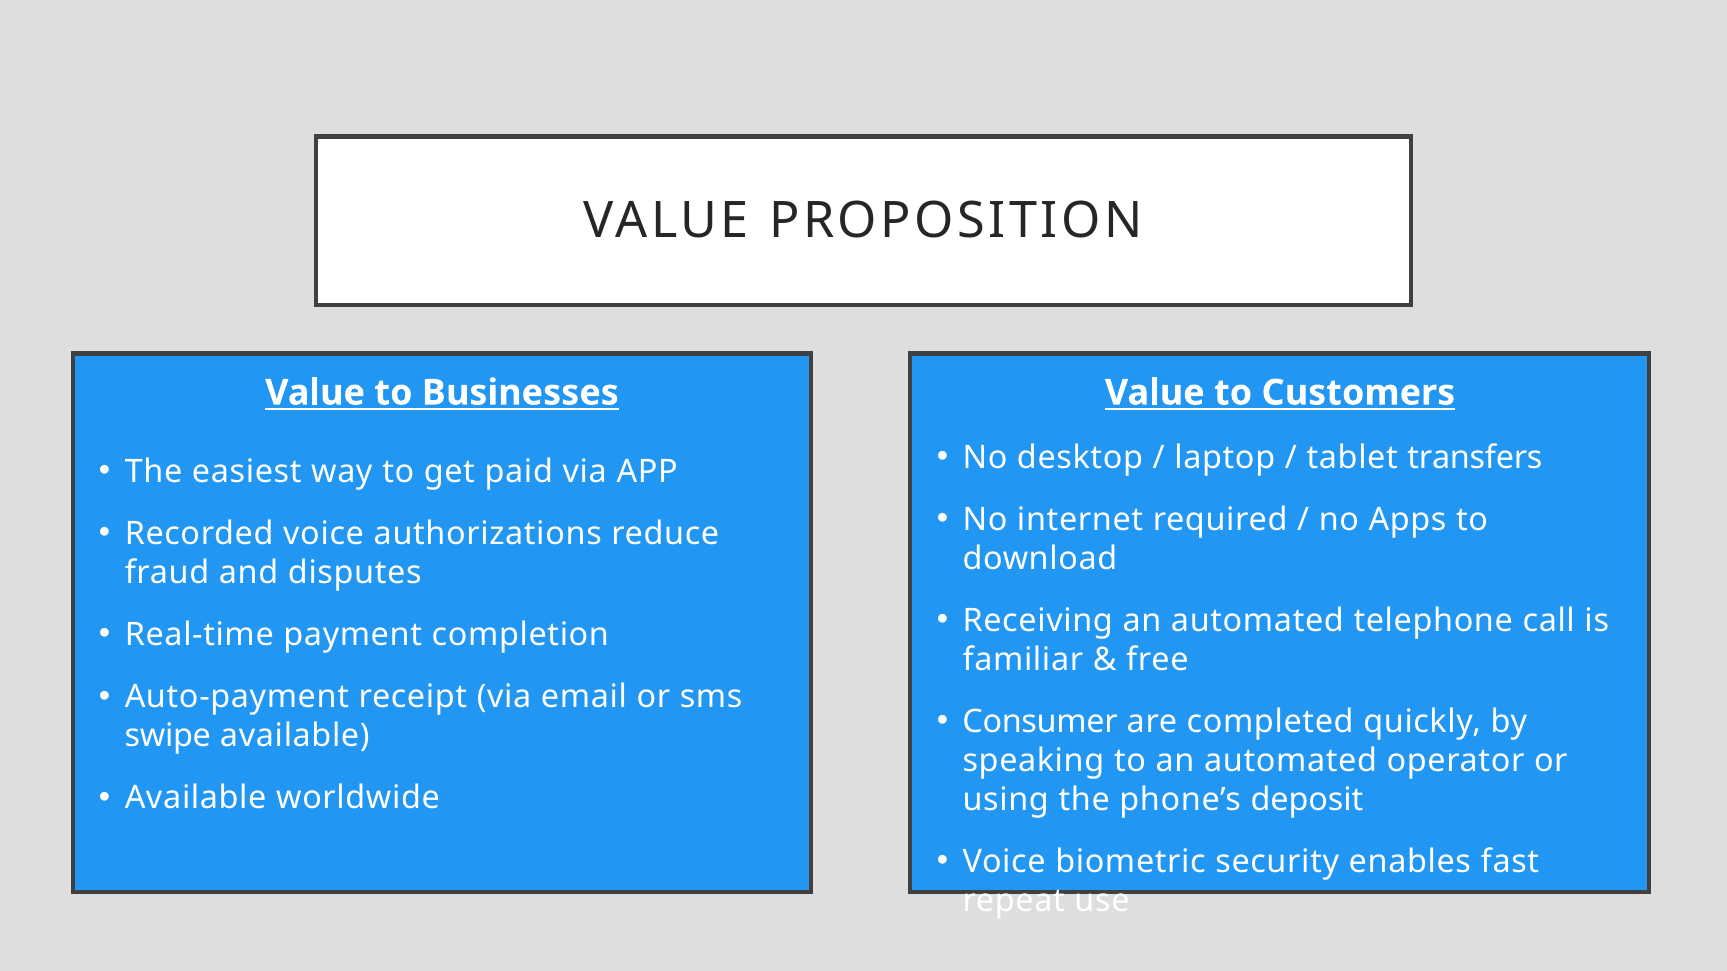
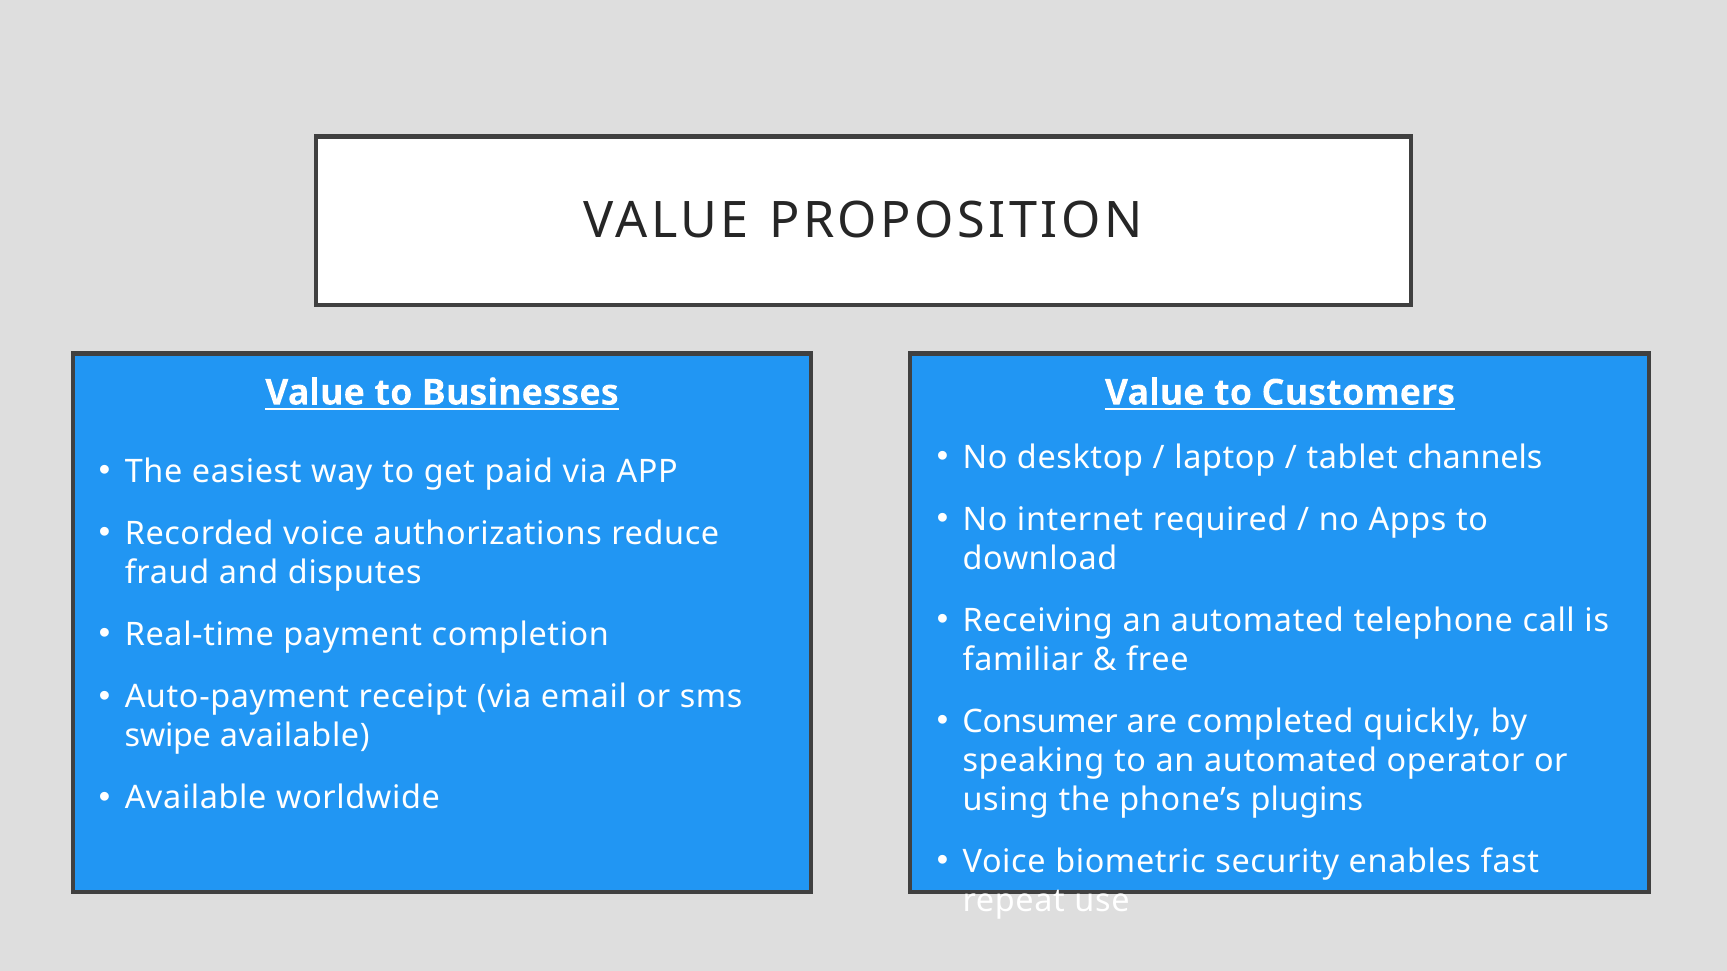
transfers: transfers -> channels
deposit: deposit -> plugins
